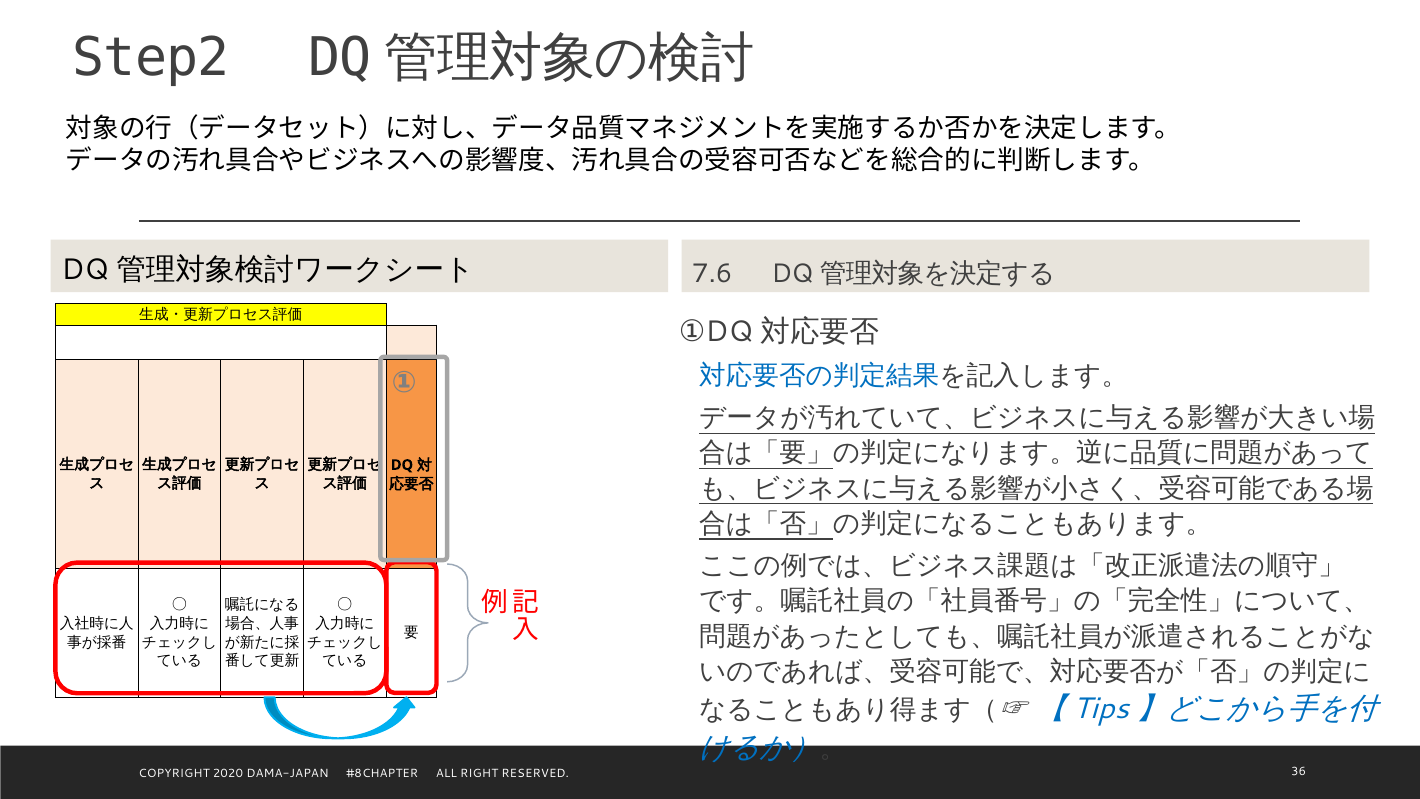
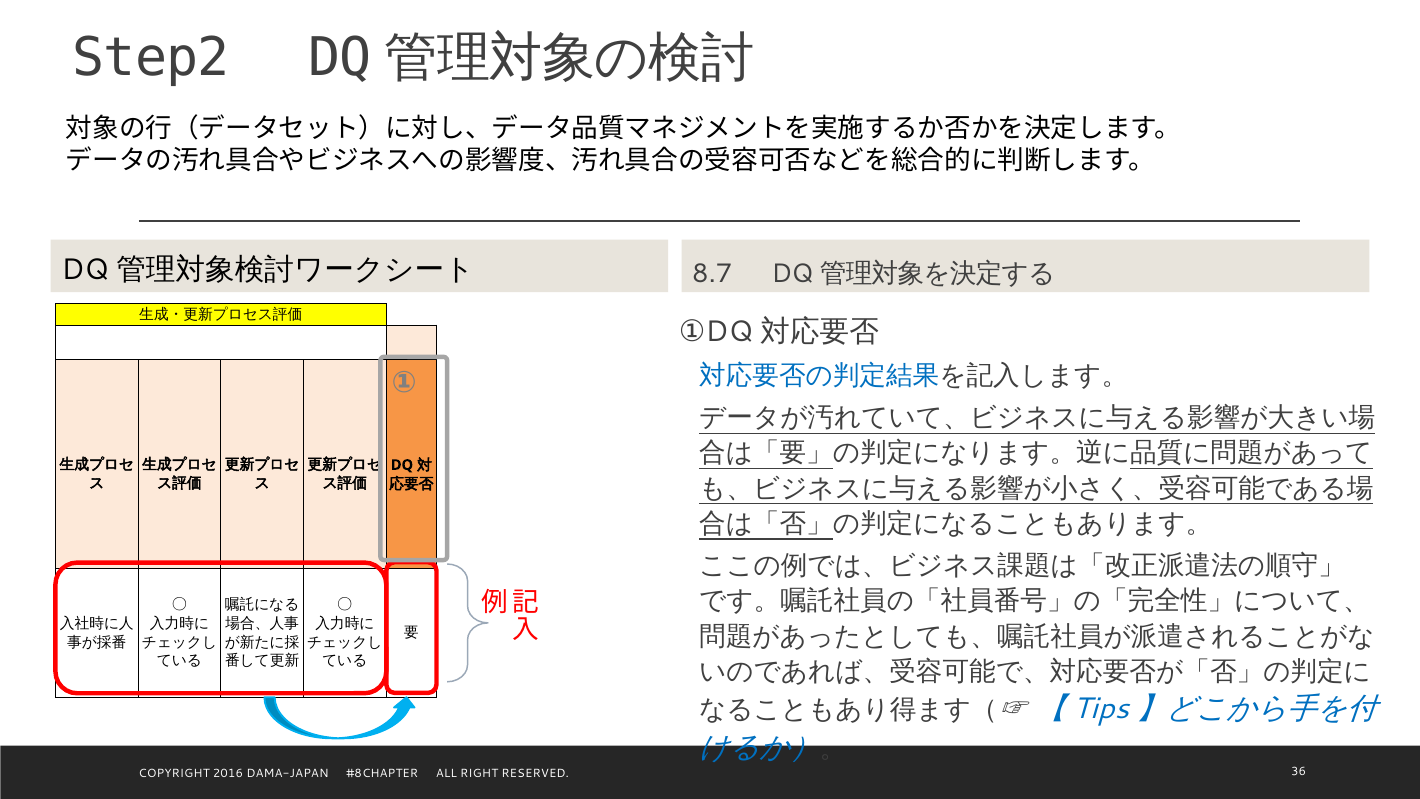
7.6: 7.6 -> 8.7
2020: 2020 -> 2016
